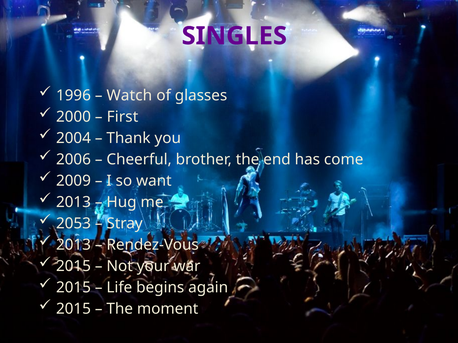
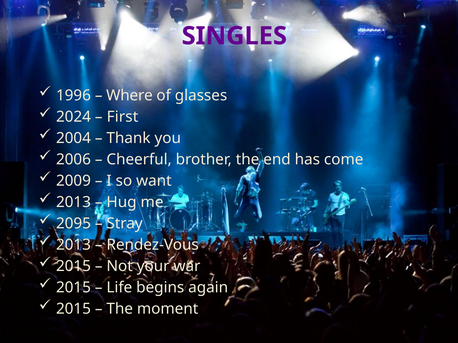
Watch: Watch -> Where
2000: 2000 -> 2024
2053: 2053 -> 2095
